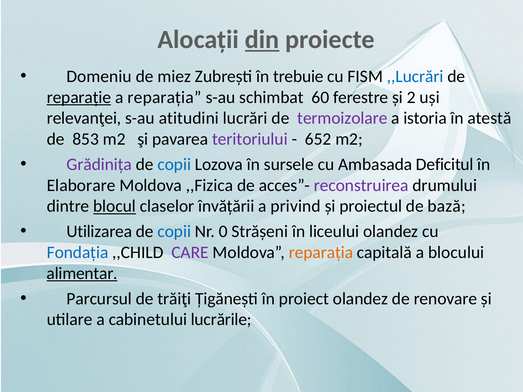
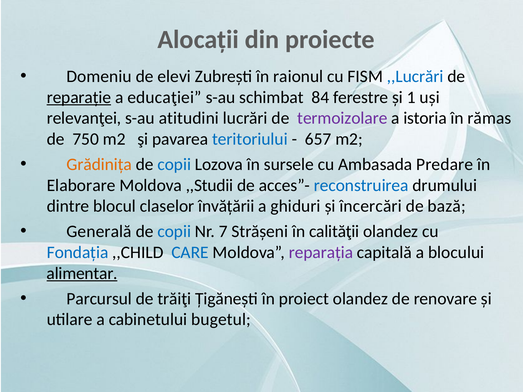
din underline: present -> none
miez: miez -> elevi
trebuie: trebuie -> raionul
a reparația: reparația -> educaţiei
60: 60 -> 84
2: 2 -> 1
atestă: atestă -> rămas
853: 853 -> 750
teritoriului colour: purple -> blue
652: 652 -> 657
Grădinița colour: purple -> orange
Deficitul: Deficitul -> Predare
,,Fizica: ,,Fizica -> ,,Studii
reconstruirea colour: purple -> blue
blocul underline: present -> none
privind: privind -> ghiduri
proiectul: proiectul -> încercări
Utilizarea: Utilizarea -> Generală
0: 0 -> 7
liceului: liceului -> calităţii
CARE colour: purple -> blue
reparația at (321, 253) colour: orange -> purple
lucrările: lucrările -> bugetul
